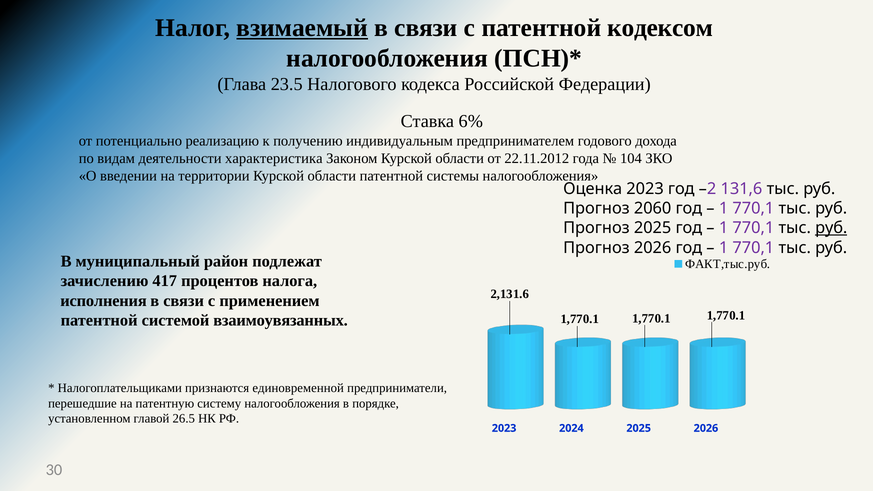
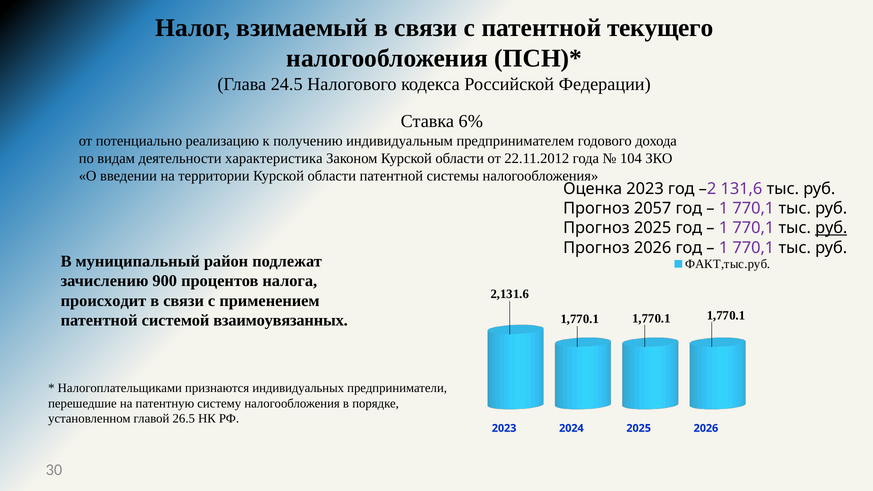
взимаемый underline: present -> none
кодексом: кодексом -> текущего
23.5: 23.5 -> 24.5
2060: 2060 -> 2057
417: 417 -> 900
исполнения: исполнения -> происходит
единовременной: единовременной -> индивидуальных
